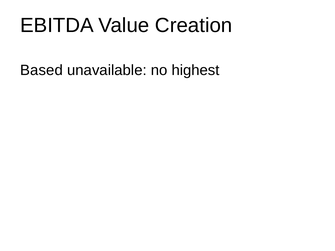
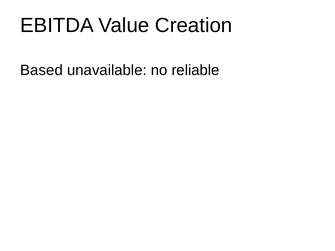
highest: highest -> reliable
